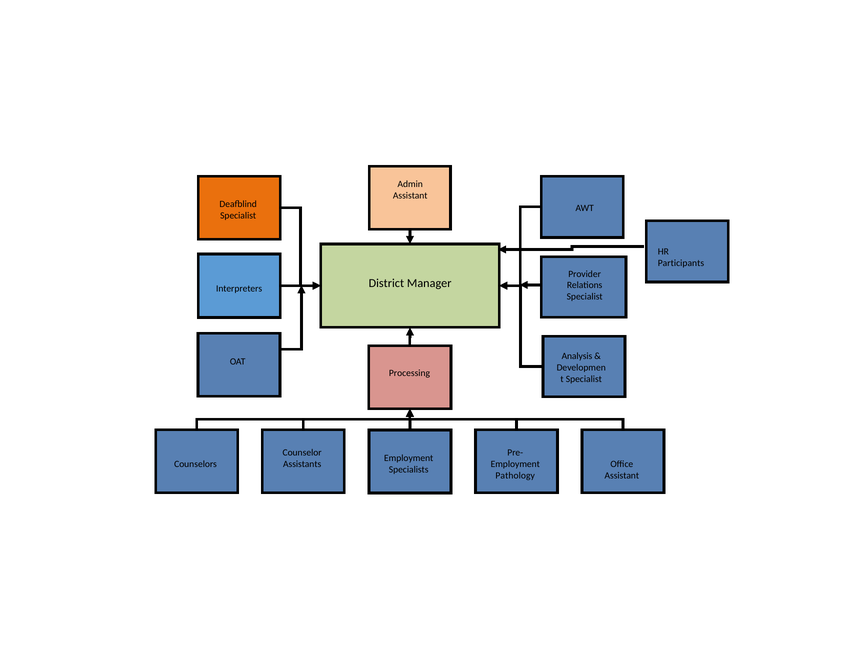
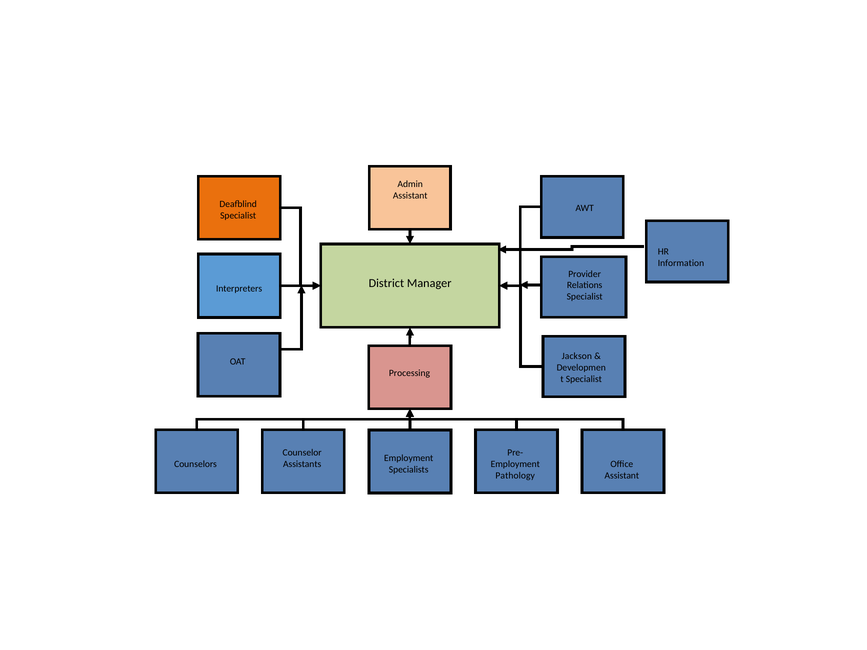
Participants: Participants -> Information
Analysis: Analysis -> Jackson
